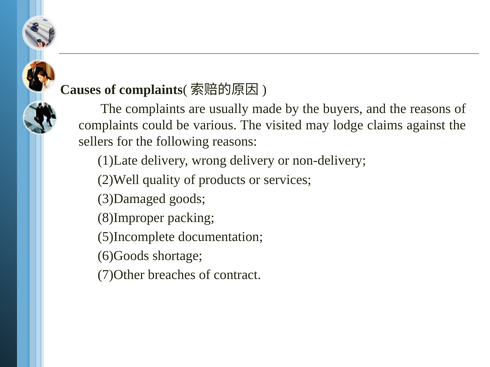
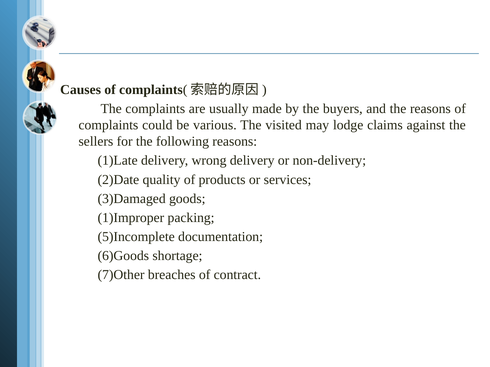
2)Well: 2)Well -> 2)Date
8)Improper: 8)Improper -> 1)Improper
